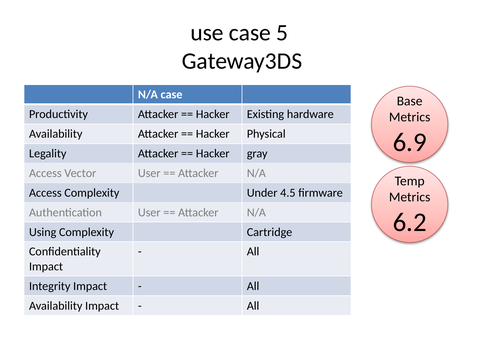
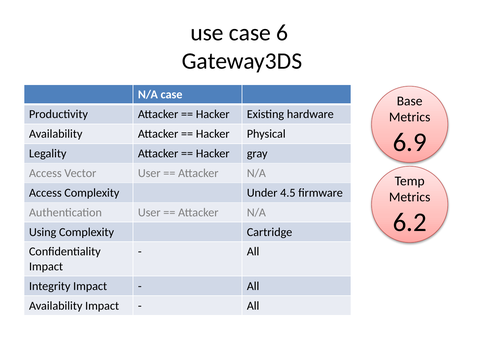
5: 5 -> 6
